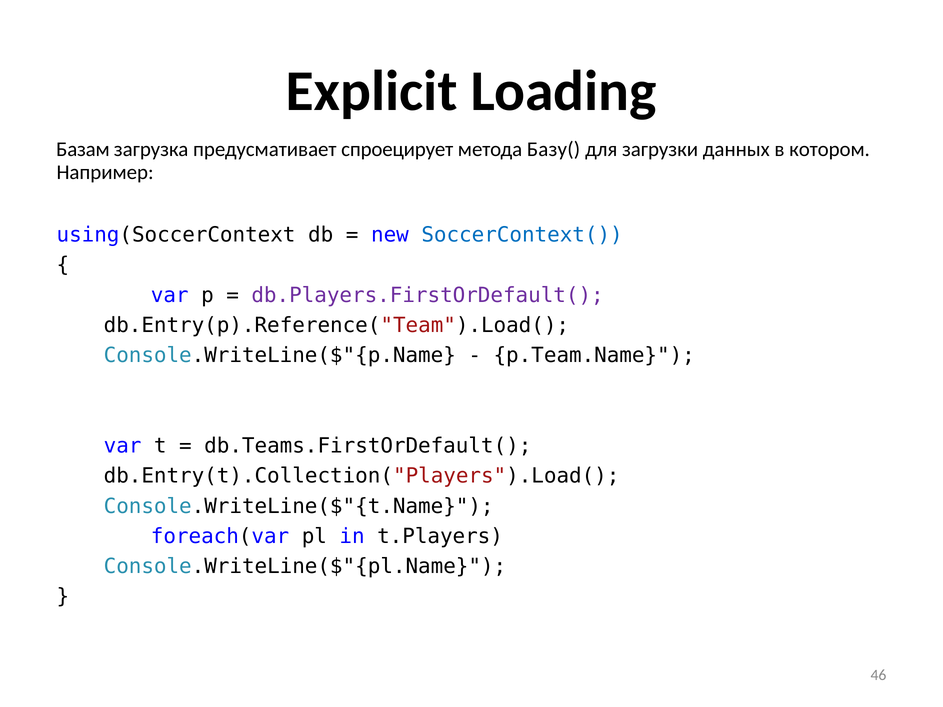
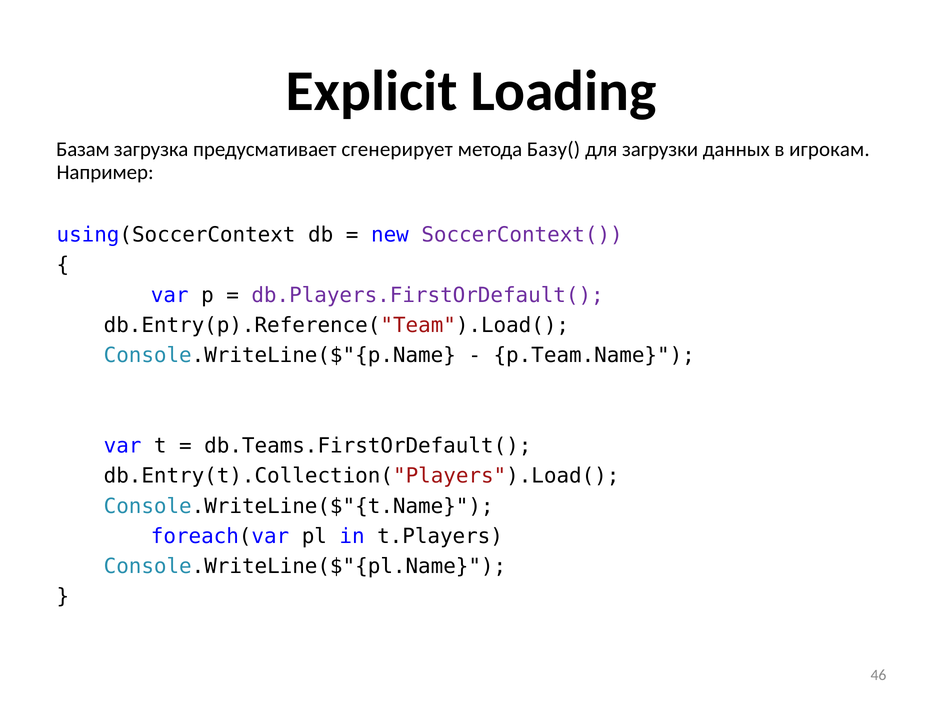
спроецирует: спроецирует -> сгенерирует
котором: котором -> игрокам
SoccerContext( colour: blue -> purple
